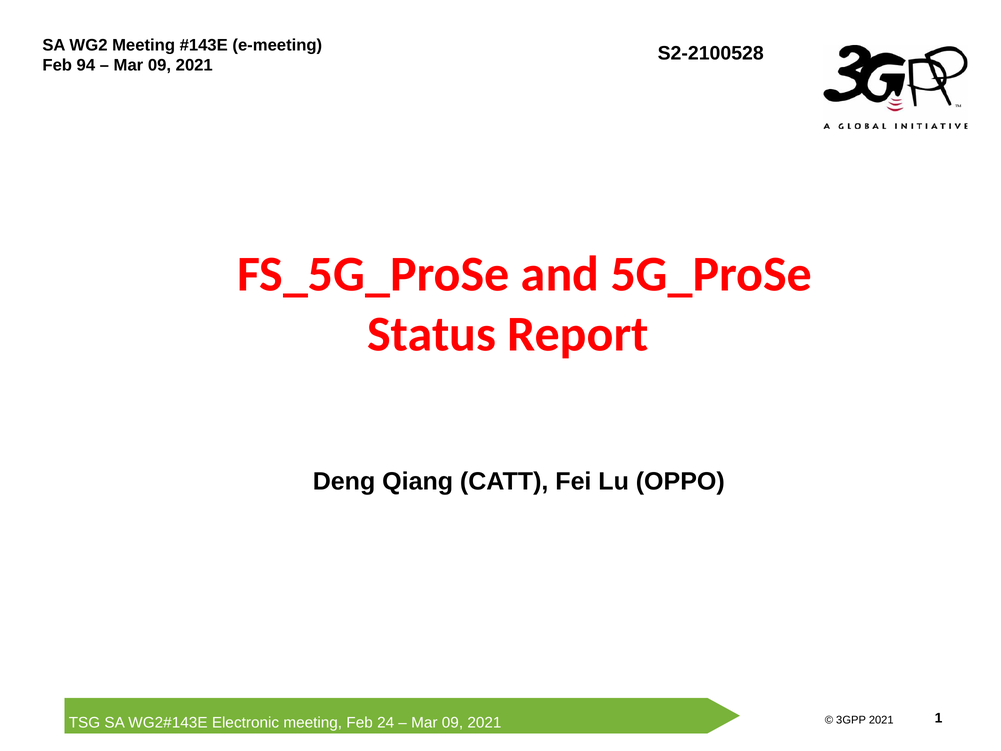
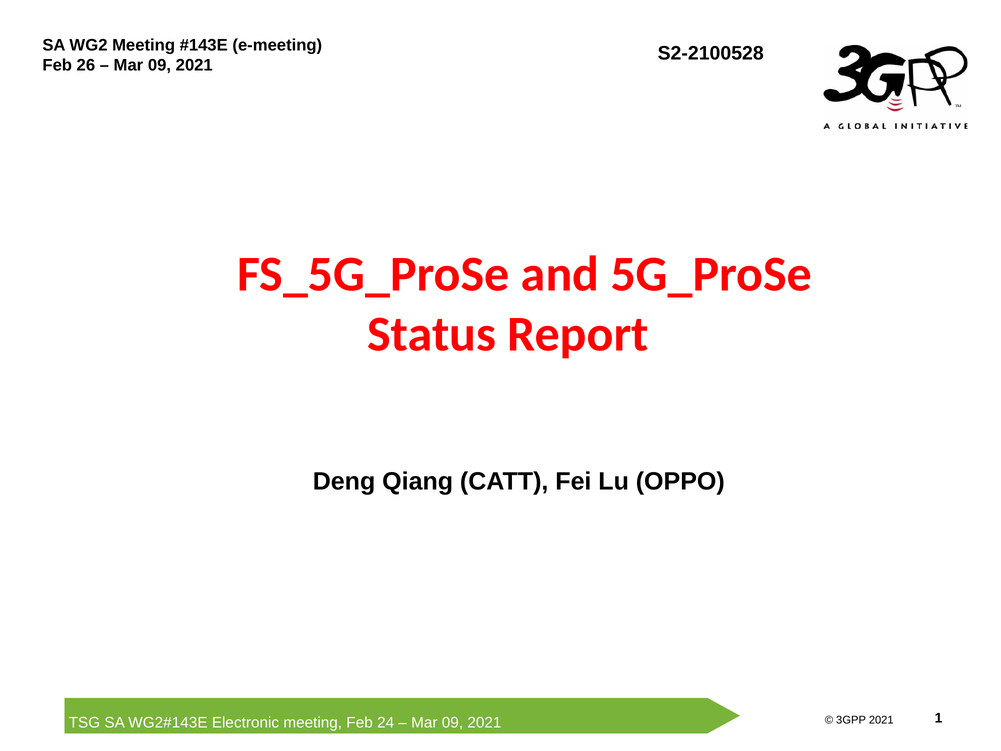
94: 94 -> 26
